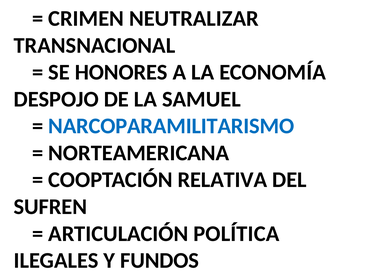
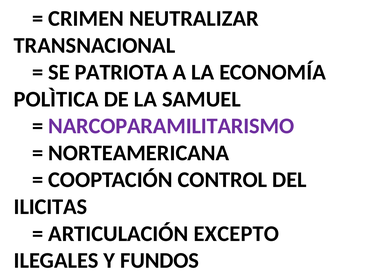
HONORES: HONORES -> PATRIOTA
DESPOJO: DESPOJO -> POLÌTICA
NARCOPARAMILITARISMO colour: blue -> purple
RELATIVA: RELATIVA -> CONTROL
SUFREN: SUFREN -> ILICITAS
POLÍTICA: POLÍTICA -> EXCEPTO
